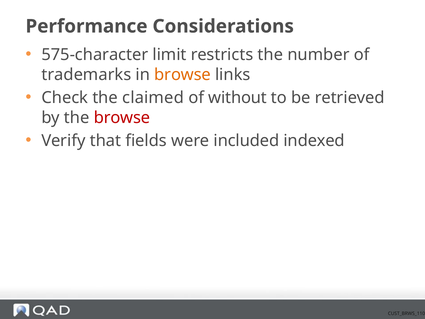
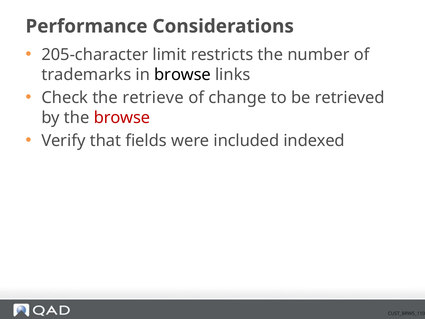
575-character: 575-character -> 205-character
browse at (183, 74) colour: orange -> black
claimed: claimed -> retrieve
without: without -> change
